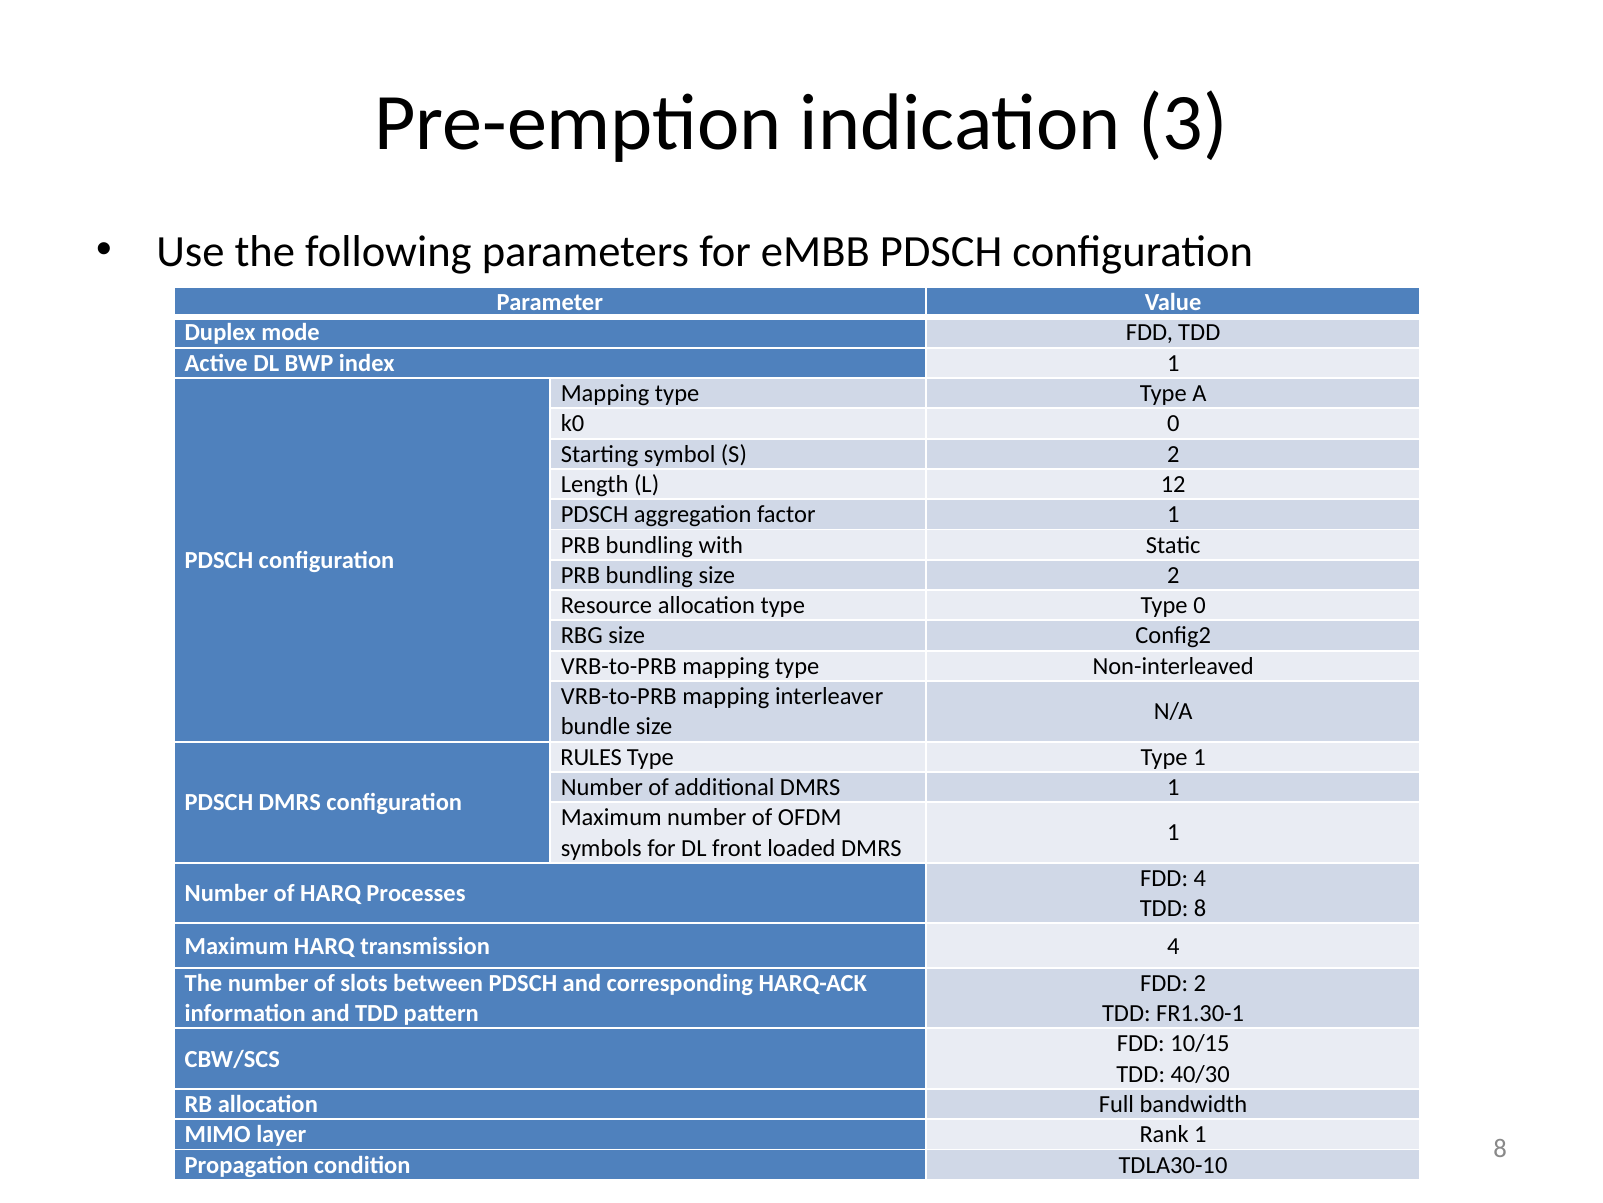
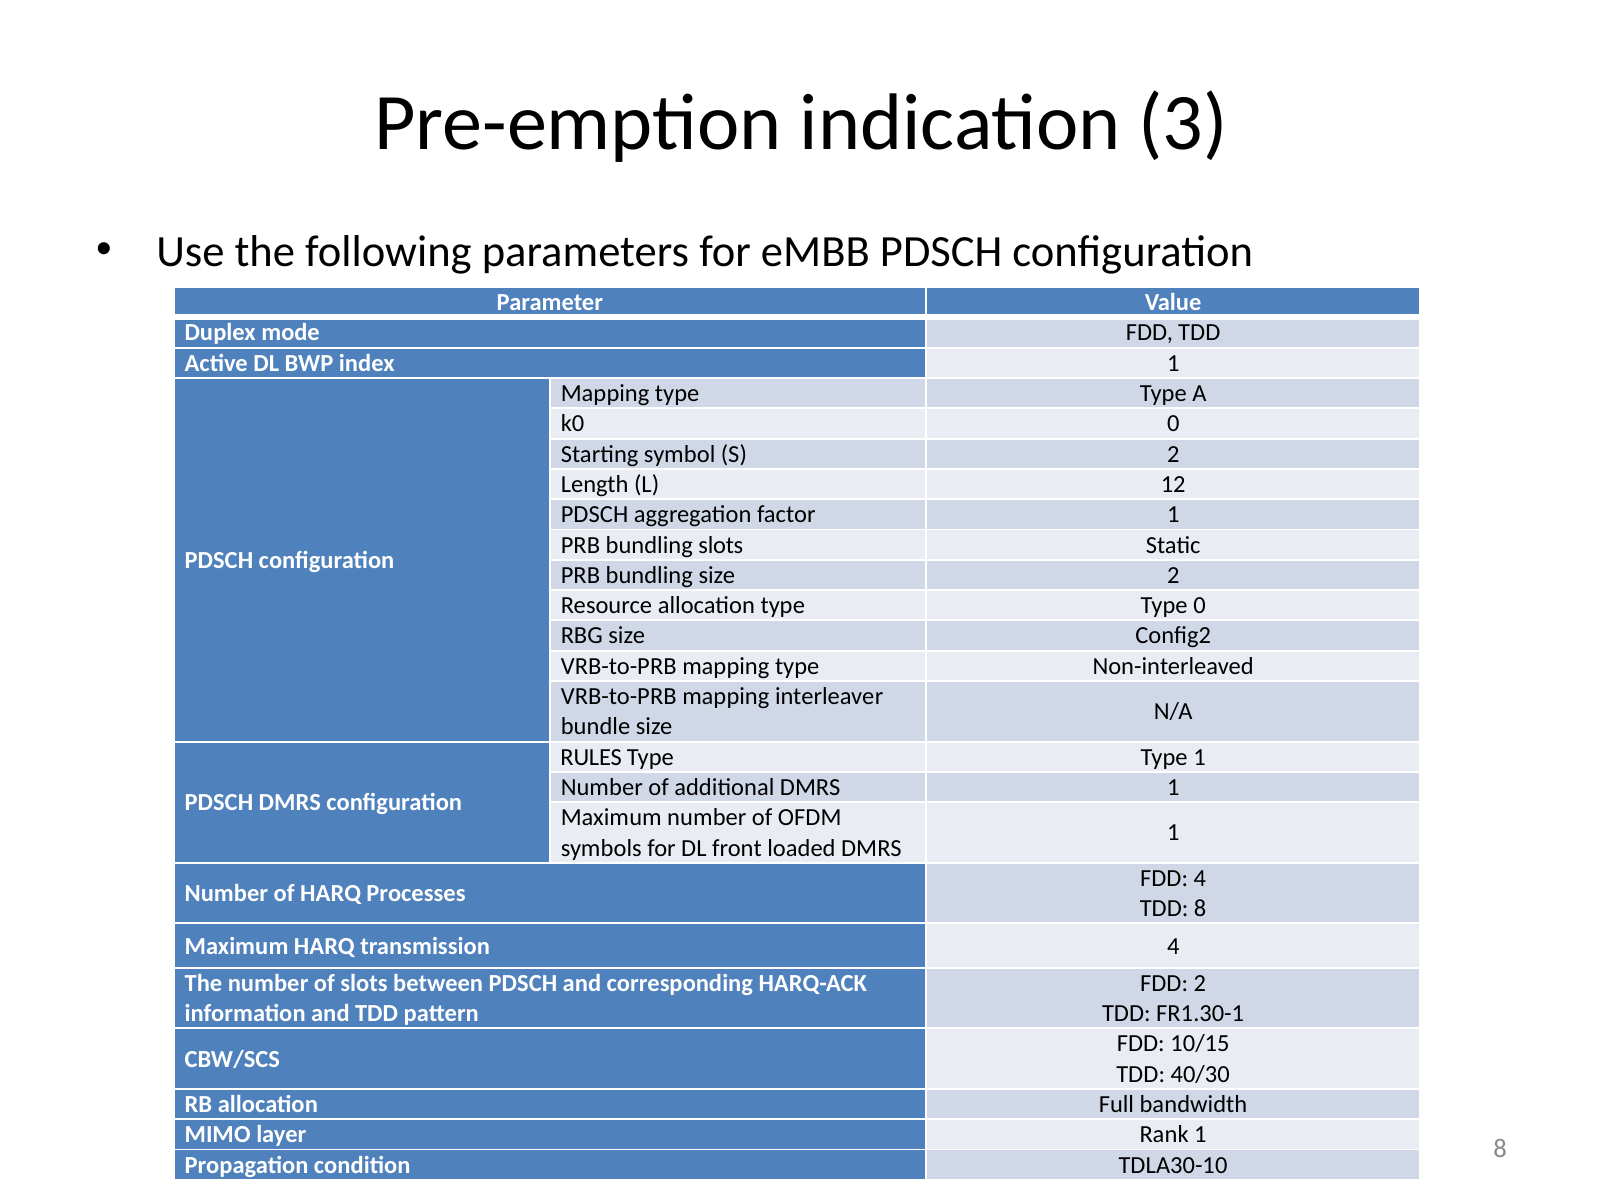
bundling with: with -> slots
